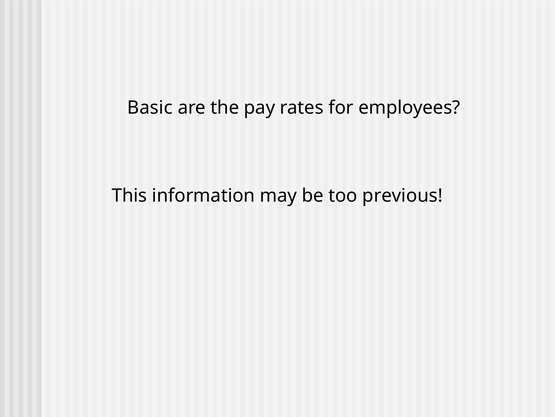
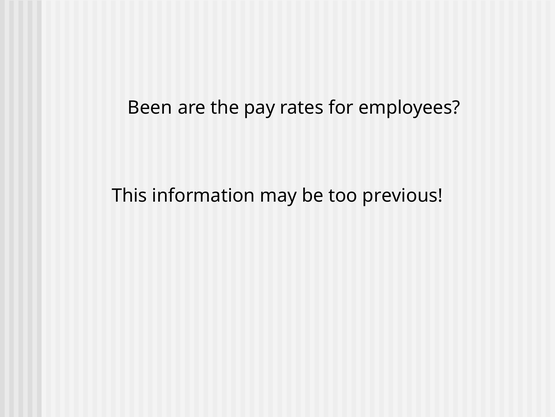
Basic: Basic -> Been
